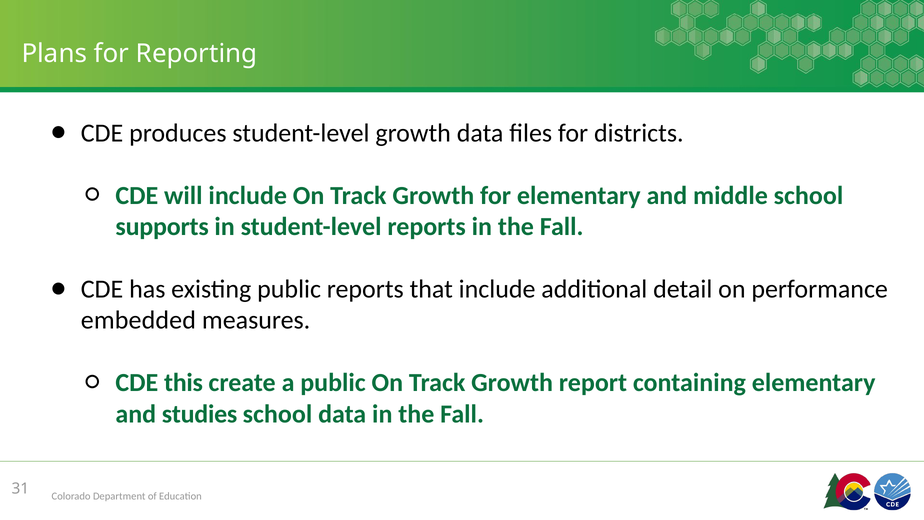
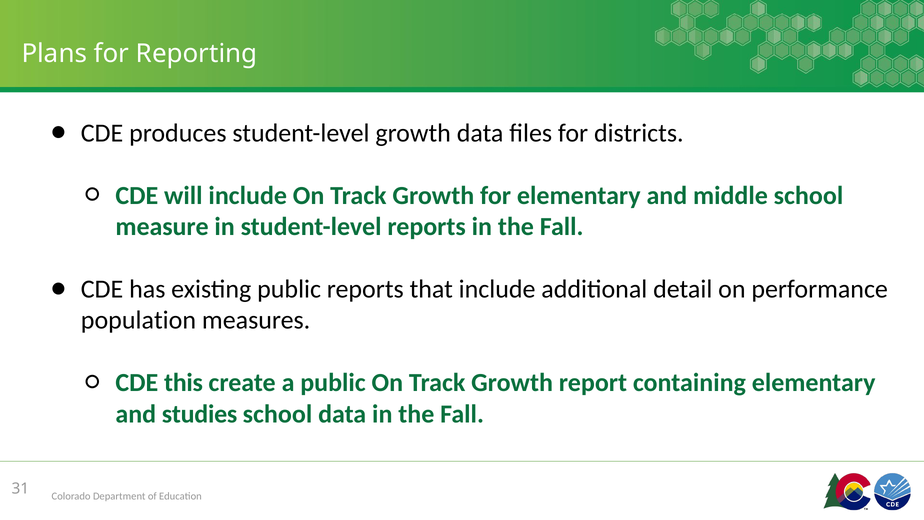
supports: supports -> measure
embedded: embedded -> population
